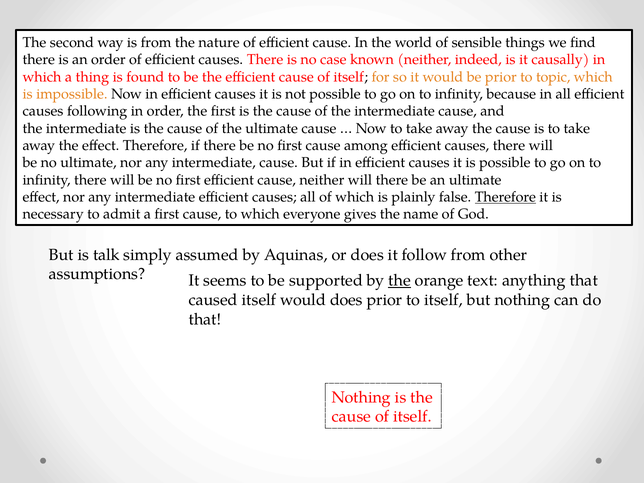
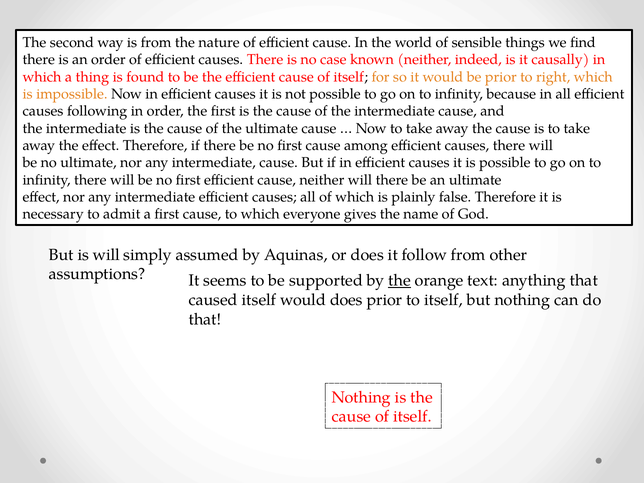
topic: topic -> right
Therefore at (505, 197) underline: present -> none
is talk: talk -> will
